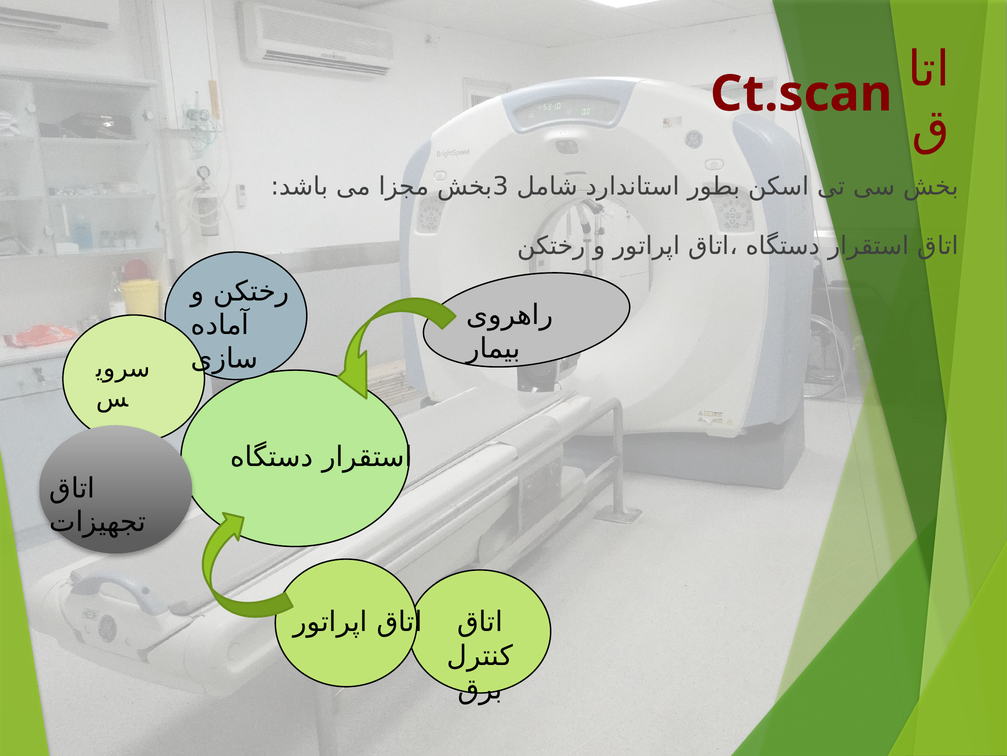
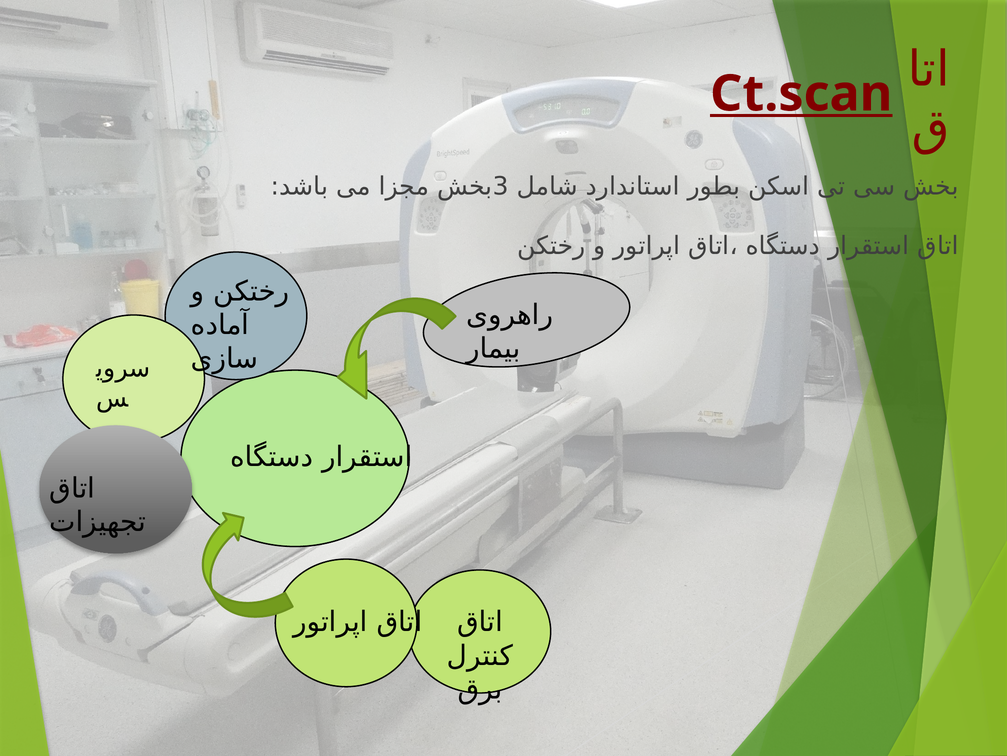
Ct.scan underline: none -> present
